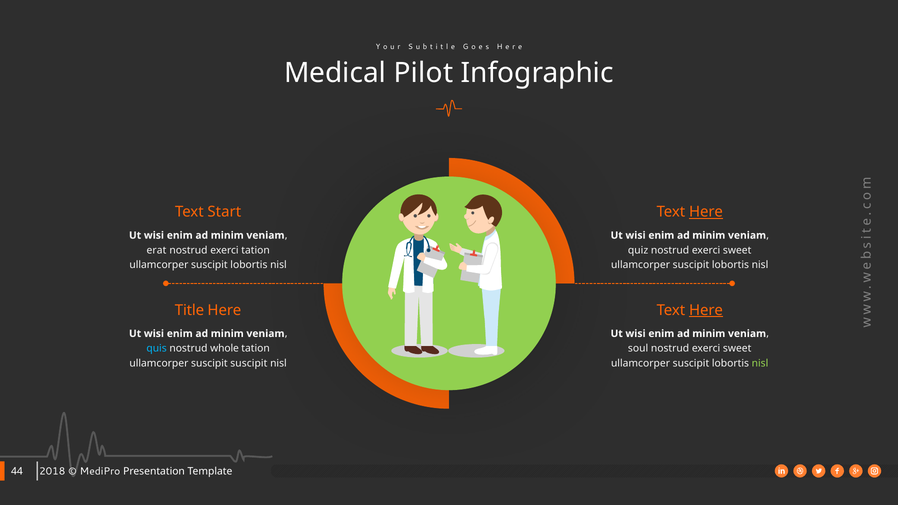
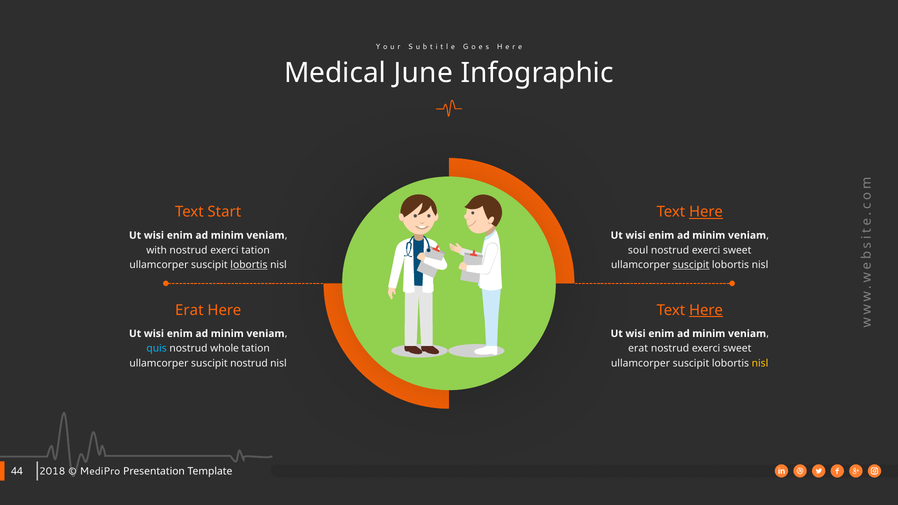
Pilot: Pilot -> June
erat: erat -> with
quiz: quiz -> soul
lobortis at (249, 265) underline: none -> present
suscipit at (691, 265) underline: none -> present
Title at (189, 310): Title -> Erat
soul at (638, 348): soul -> erat
suscipit suscipit: suscipit -> nostrud
nisl at (760, 363) colour: light green -> yellow
